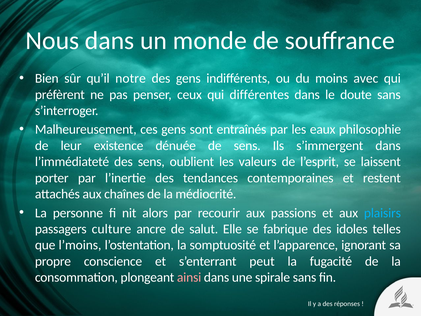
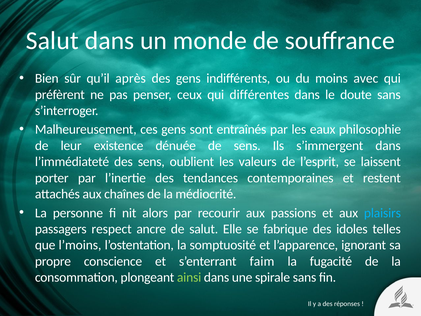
Nous at (52, 41): Nous -> Salut
notre: notre -> après
culture: culture -> respect
peut: peut -> faim
ainsi colour: pink -> light green
